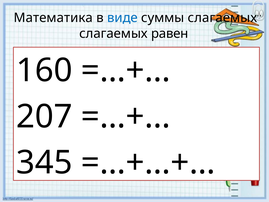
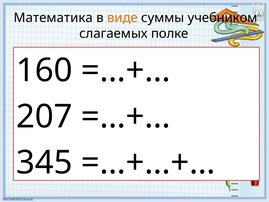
виде colour: blue -> orange
суммы слагаемых: слагаемых -> учебником
равен: равен -> полке
